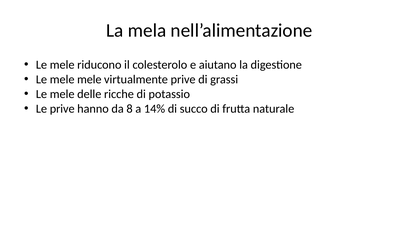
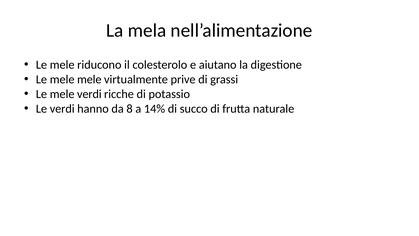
mele delle: delle -> verdi
Le prive: prive -> verdi
